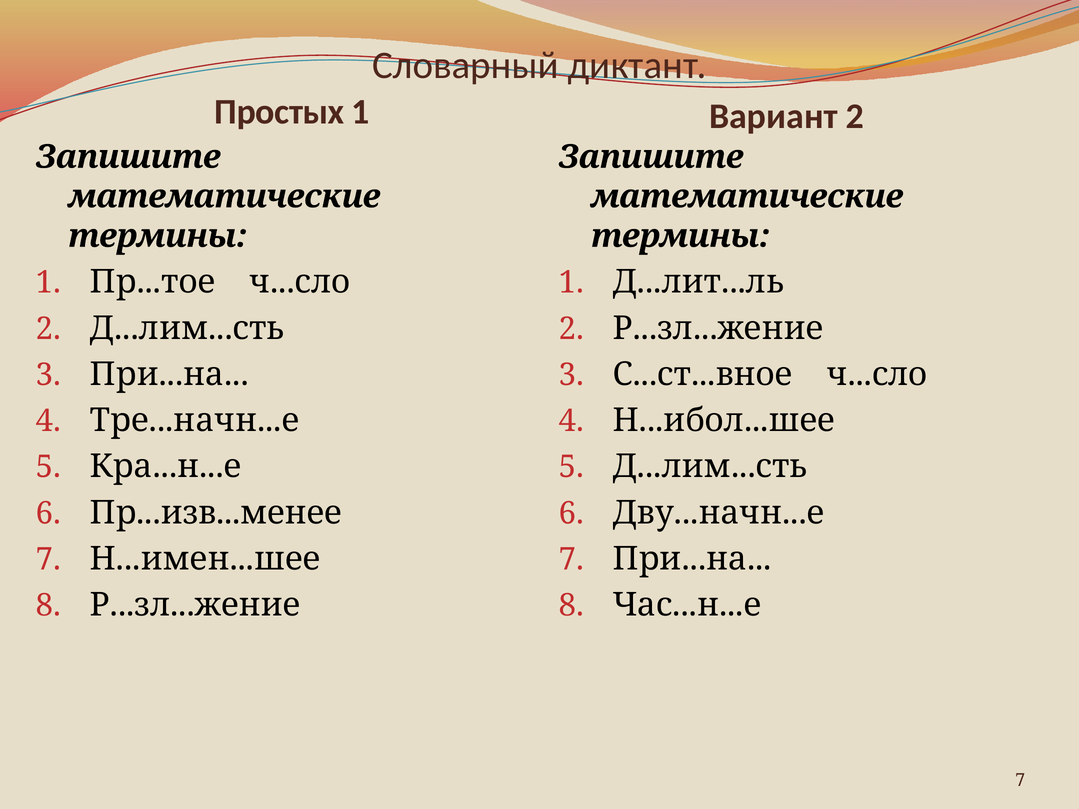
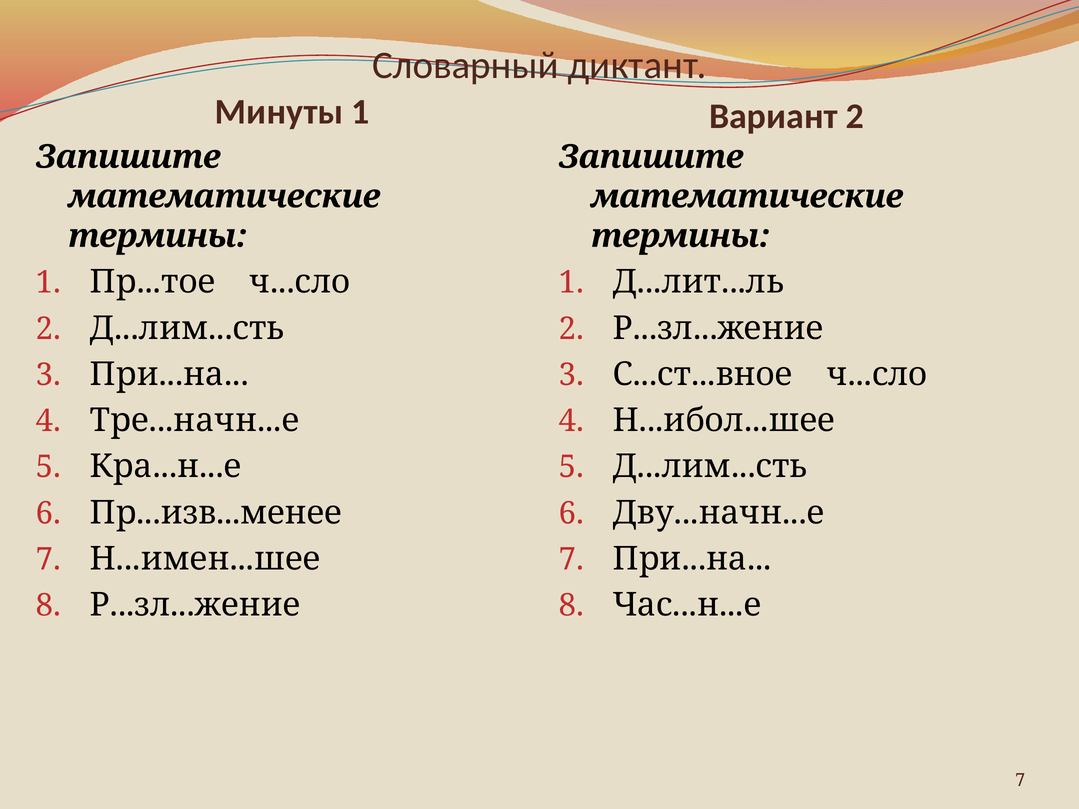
Простых: Простых -> Минуты
